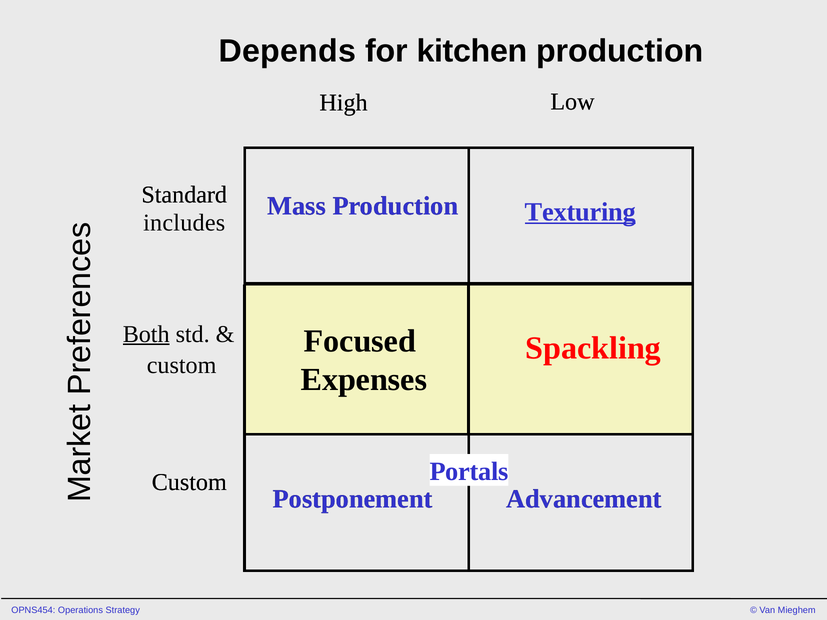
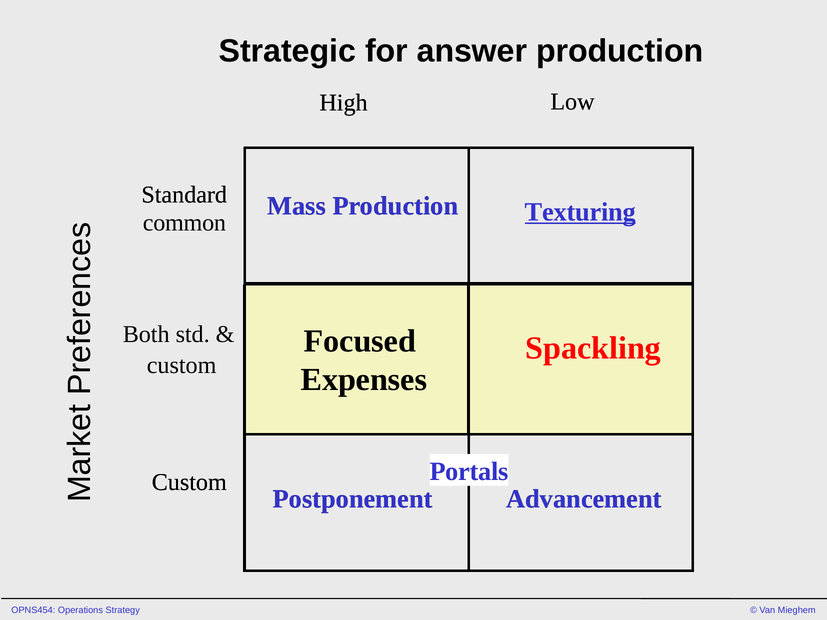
Depends: Depends -> Strategic
kitchen: kitchen -> answer
includes: includes -> common
Both underline: present -> none
